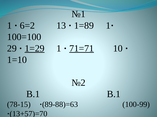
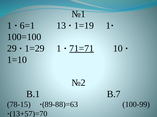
6=2: 6=2 -> 6=1
1=89: 1=89 -> 1=19
1=29 underline: present -> none
В.1 В.1: В.1 -> В.7
